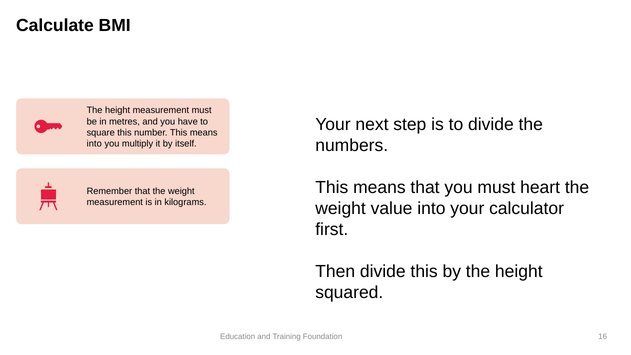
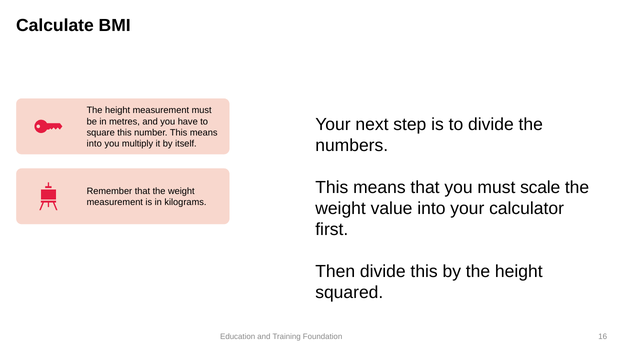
heart: heart -> scale
